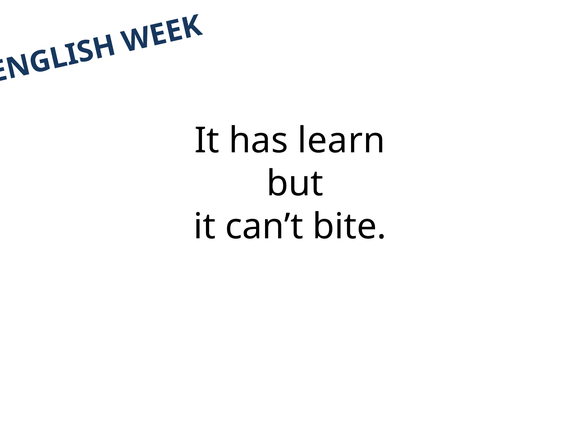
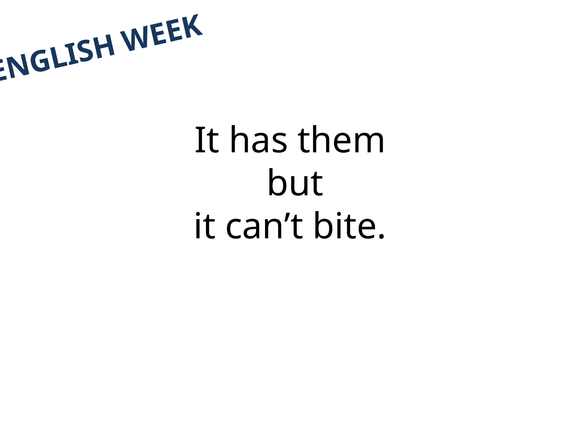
learn: learn -> them
